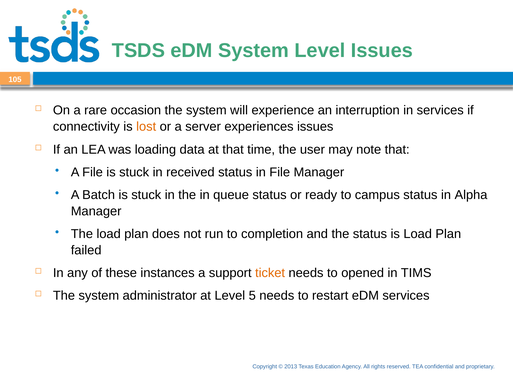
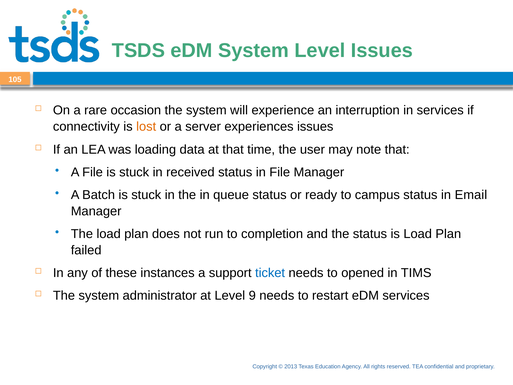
Alpha: Alpha -> Email
ticket colour: orange -> blue
5: 5 -> 9
